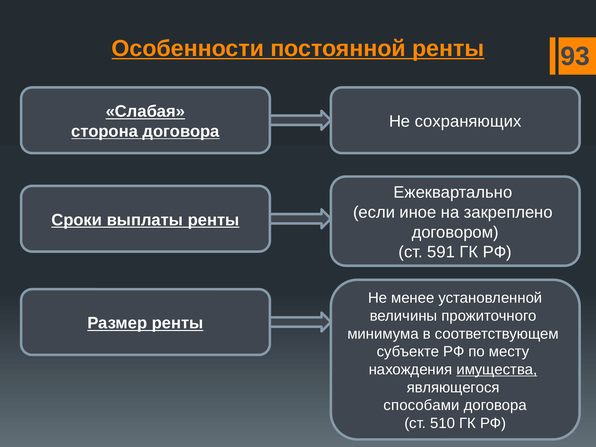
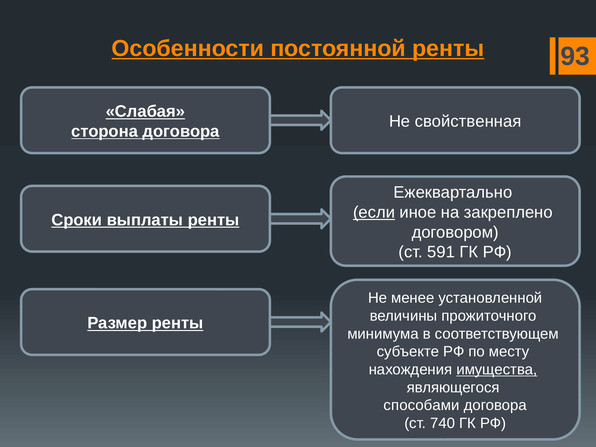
сохраняющих: сохраняющих -> свойственная
если underline: none -> present
510: 510 -> 740
